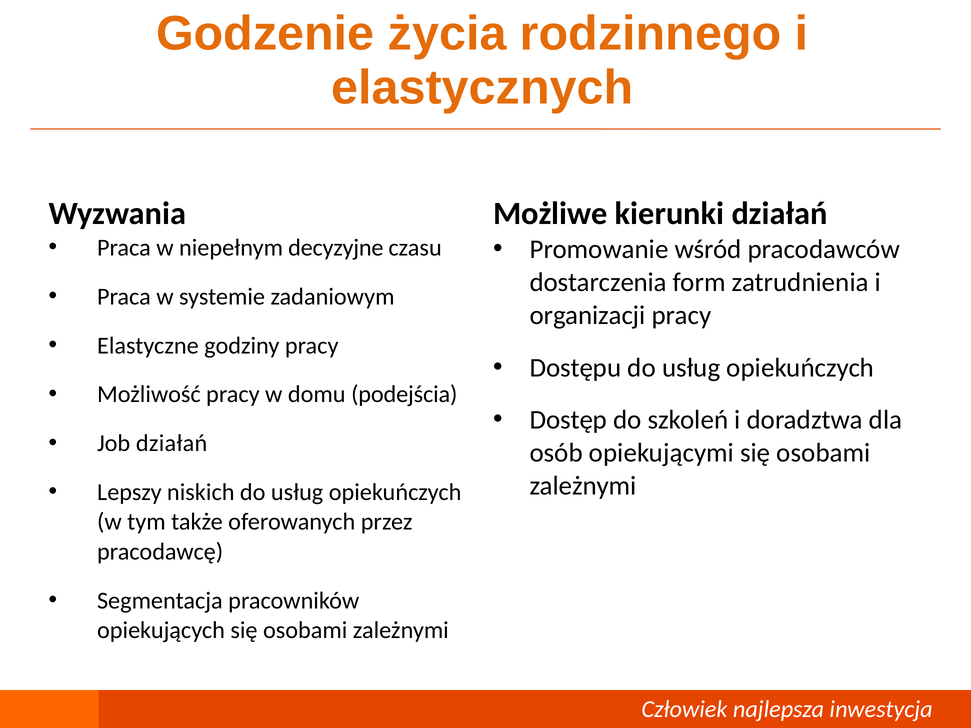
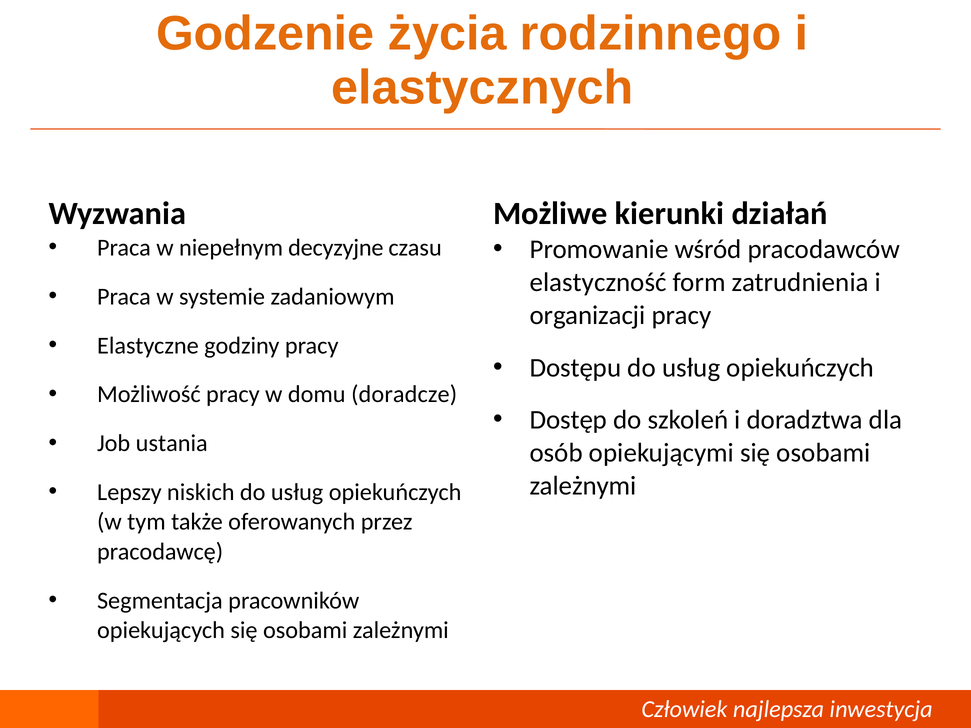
dostarczenia: dostarczenia -> elastyczność
podejścia: podejścia -> doradcze
Job działań: działań -> ustania
